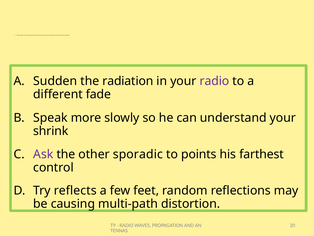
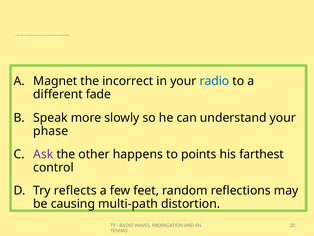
Sudden: Sudden -> Magnet
radiation: radiation -> incorrect
radio at (214, 81) colour: purple -> blue
shrink: shrink -> phase
sporadic: sporadic -> happens
